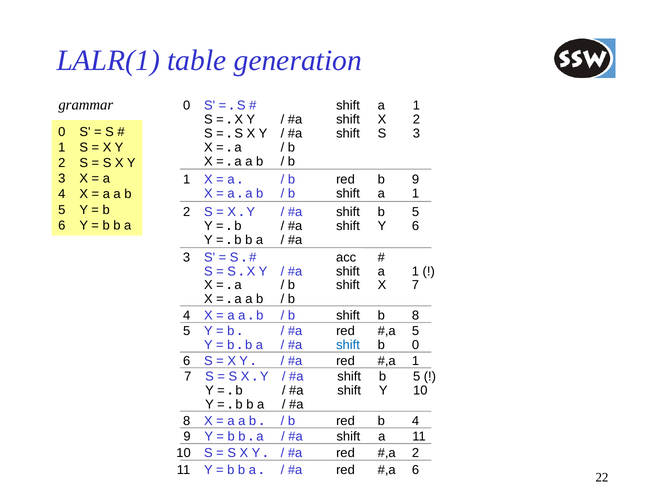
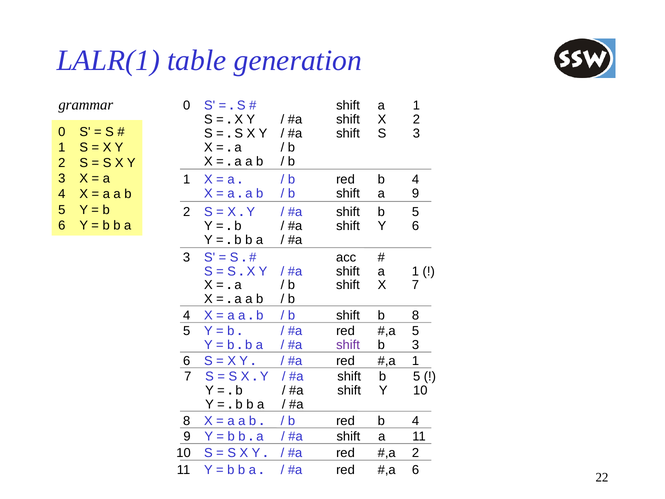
9 at (415, 180): 9 -> 4
b shift a 1: 1 -> 9
shift at (348, 345) colour: blue -> purple
b 0: 0 -> 3
